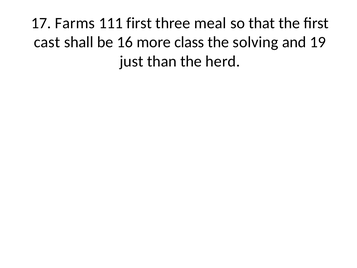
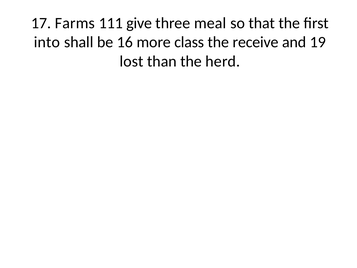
111 first: first -> give
cast: cast -> into
solving: solving -> receive
just: just -> lost
